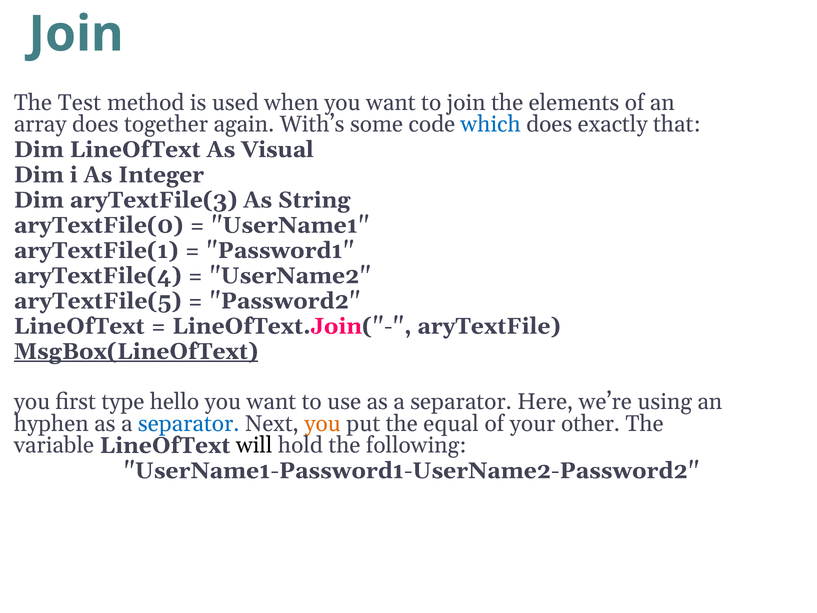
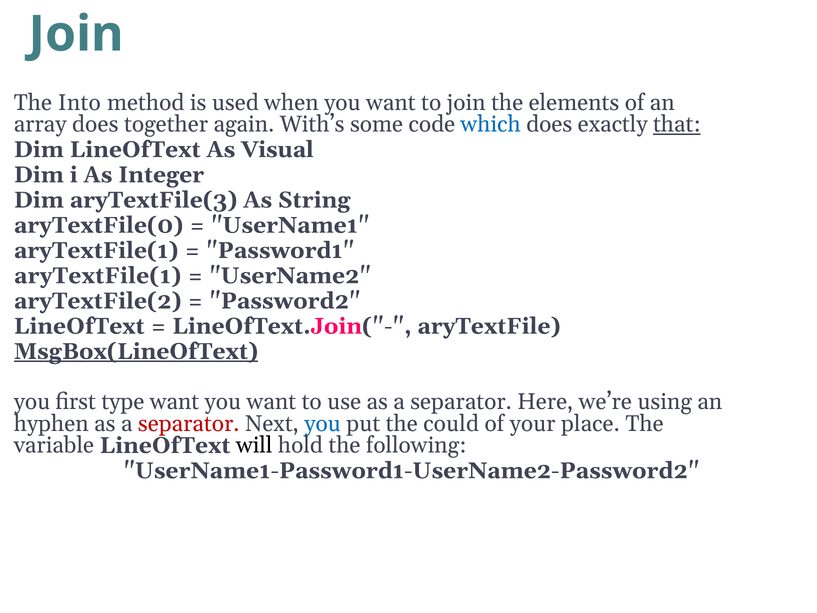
Test: Test -> Into
that underline: none -> present
aryTextFile(4 at (98, 276): aryTextFile(4 -> aryTextFile(1
aryTextFile(5: aryTextFile(5 -> aryTextFile(2
type hello: hello -> want
separator at (189, 423) colour: blue -> red
you at (323, 423) colour: orange -> blue
equal: equal -> could
other: other -> place
